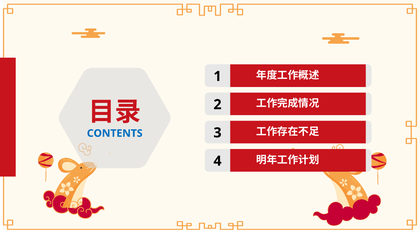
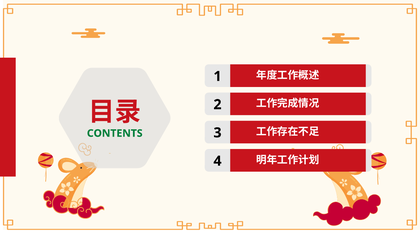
CONTENTS colour: blue -> green
